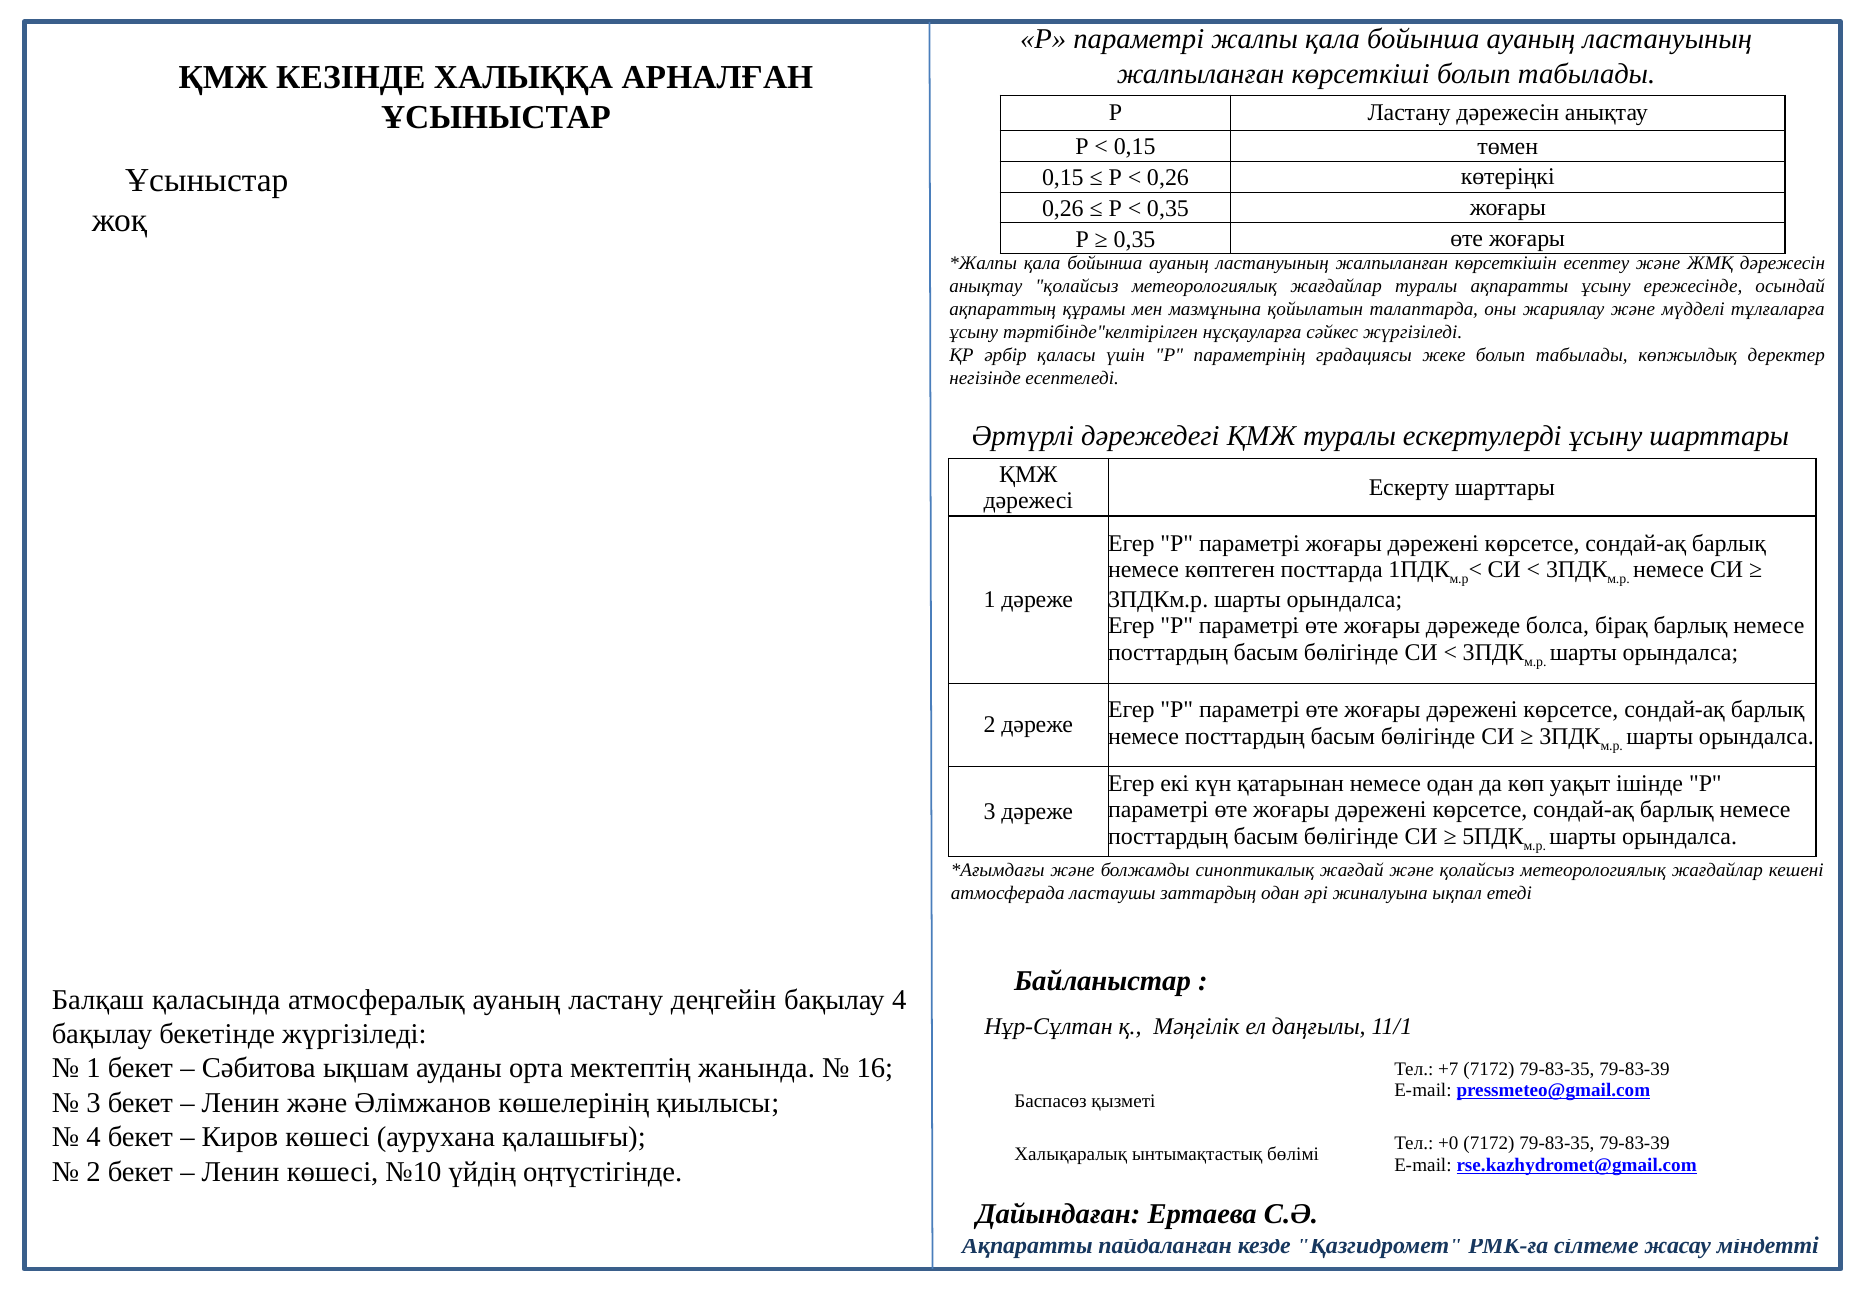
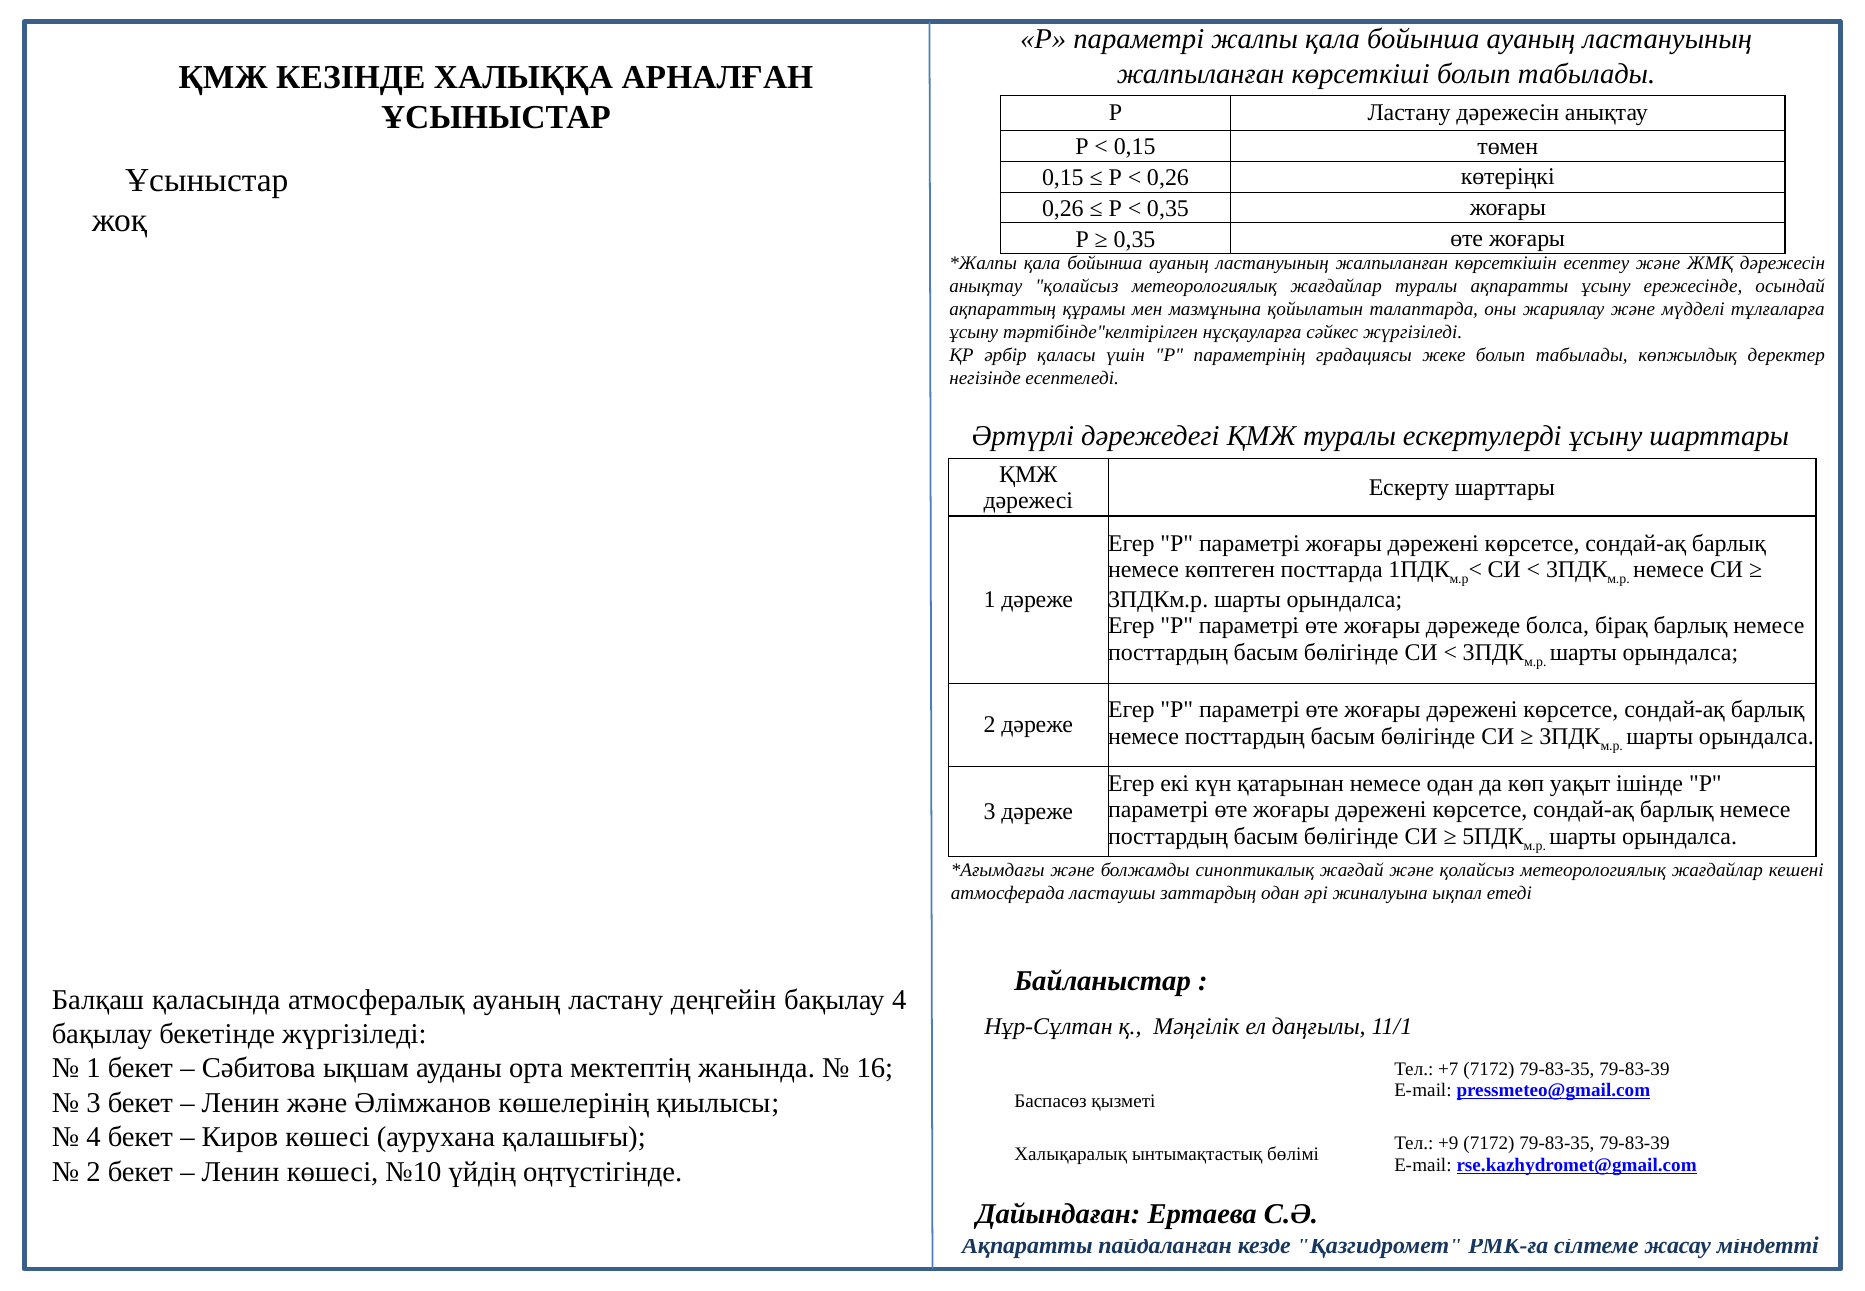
+0: +0 -> +9
